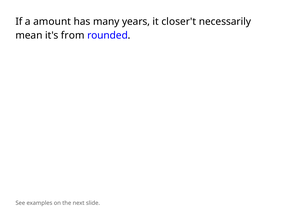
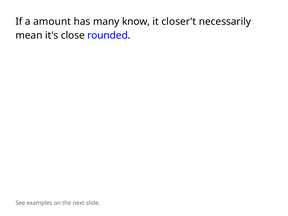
years: years -> know
from: from -> close
